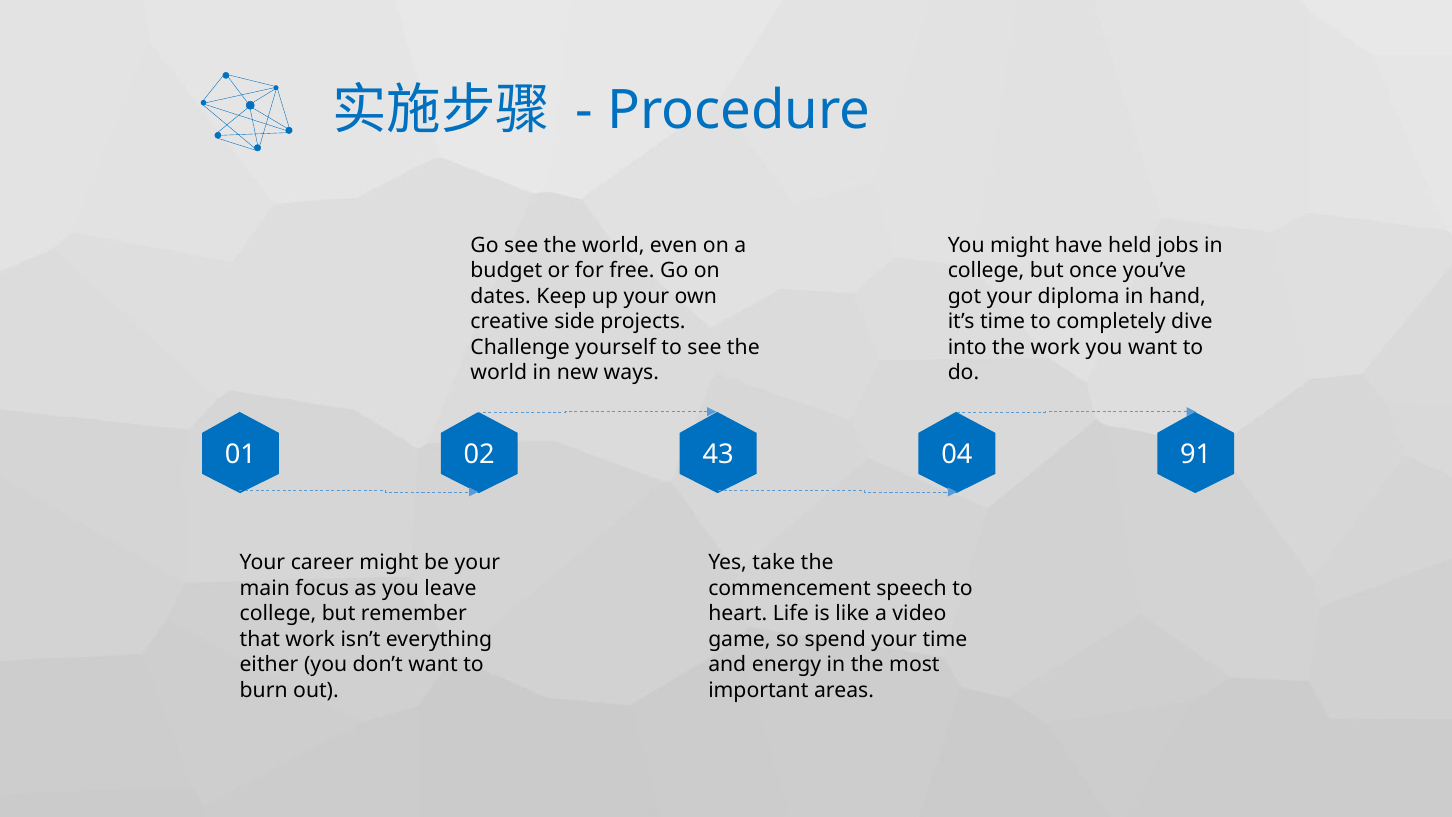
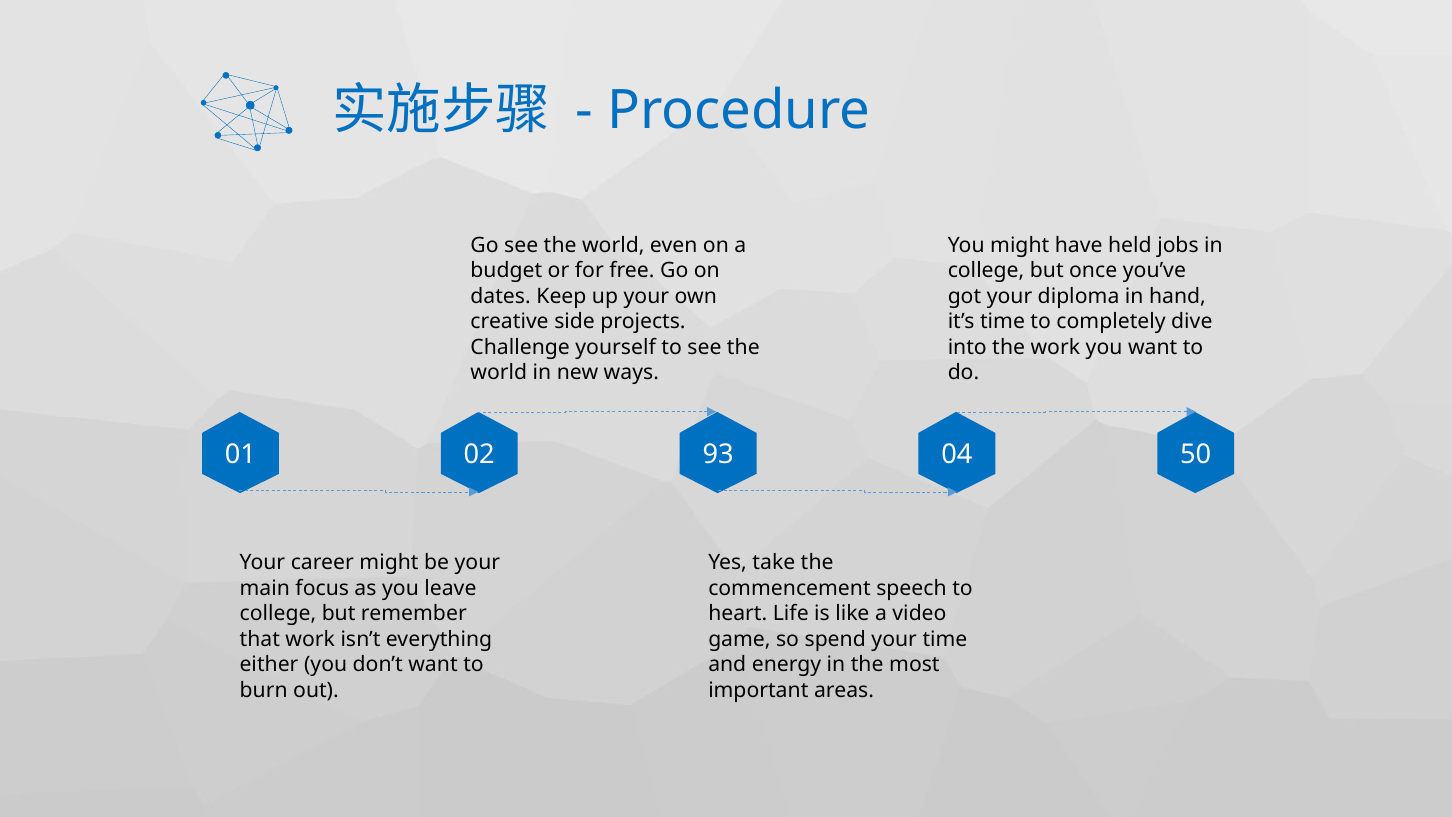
43: 43 -> 93
91: 91 -> 50
